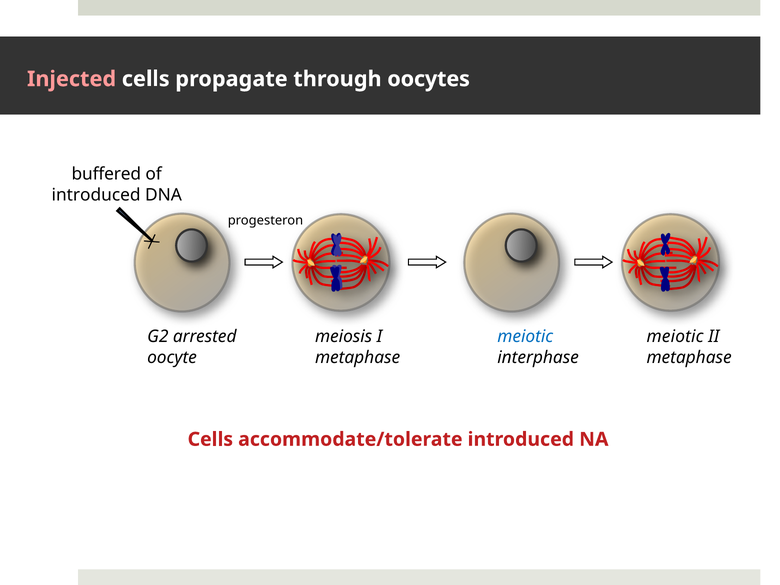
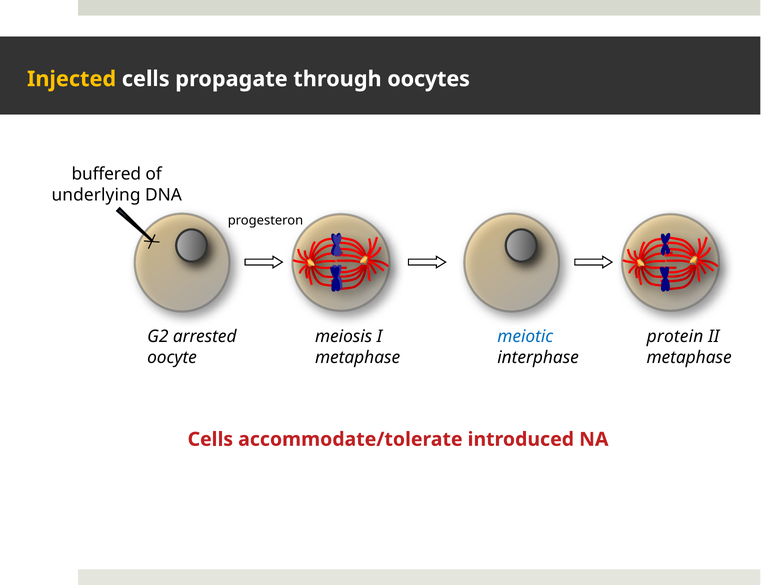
Injected colour: pink -> yellow
introduced at (96, 195): introduced -> underlying
meiotic at (675, 337): meiotic -> protein
